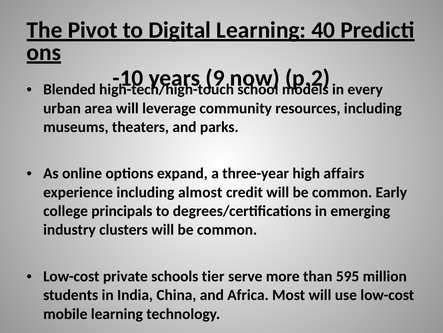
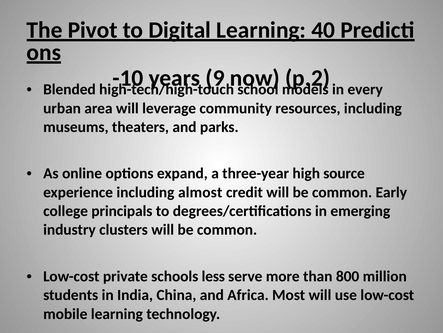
affairs: affairs -> source
tier: tier -> less
595: 595 -> 800
